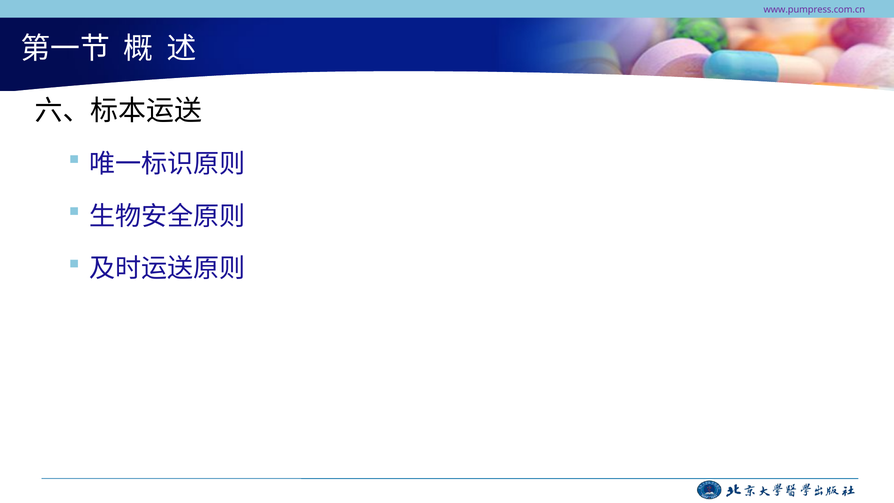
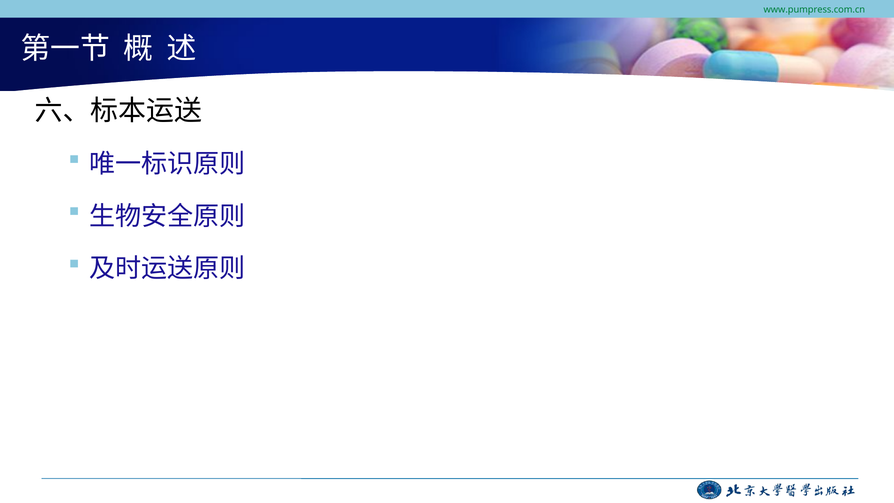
www.pumpress.com.cn colour: purple -> green
